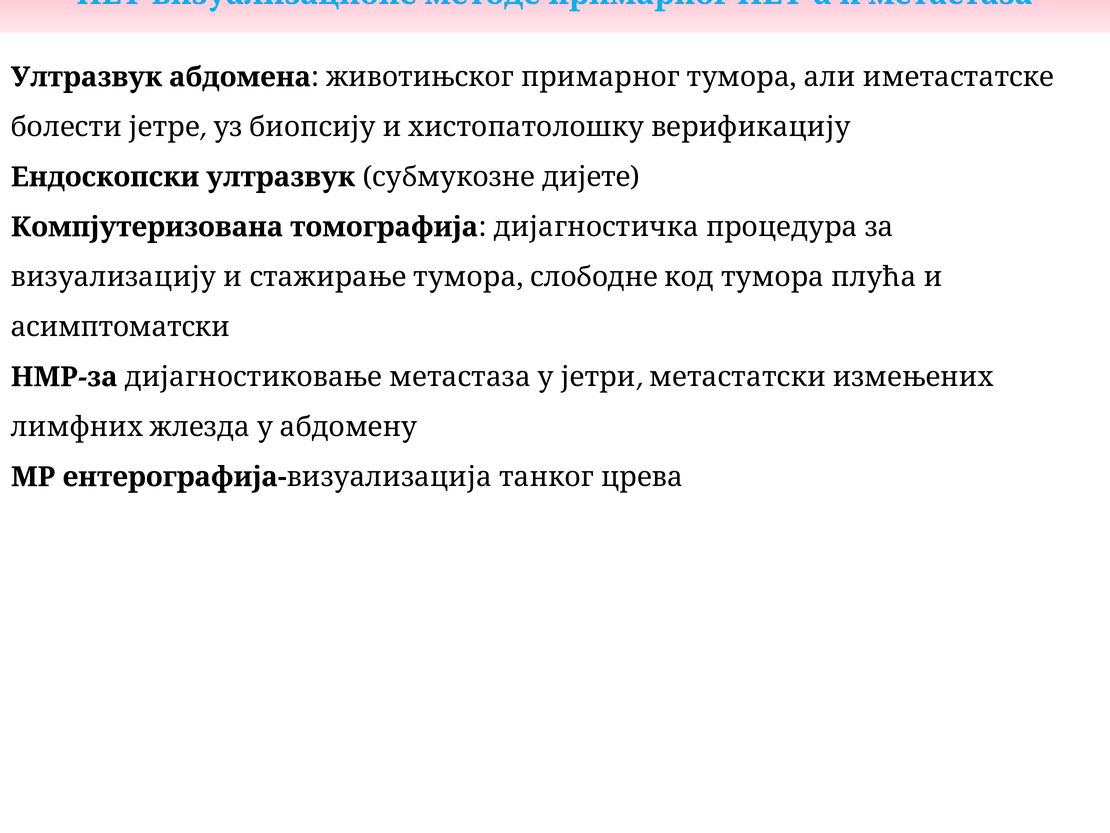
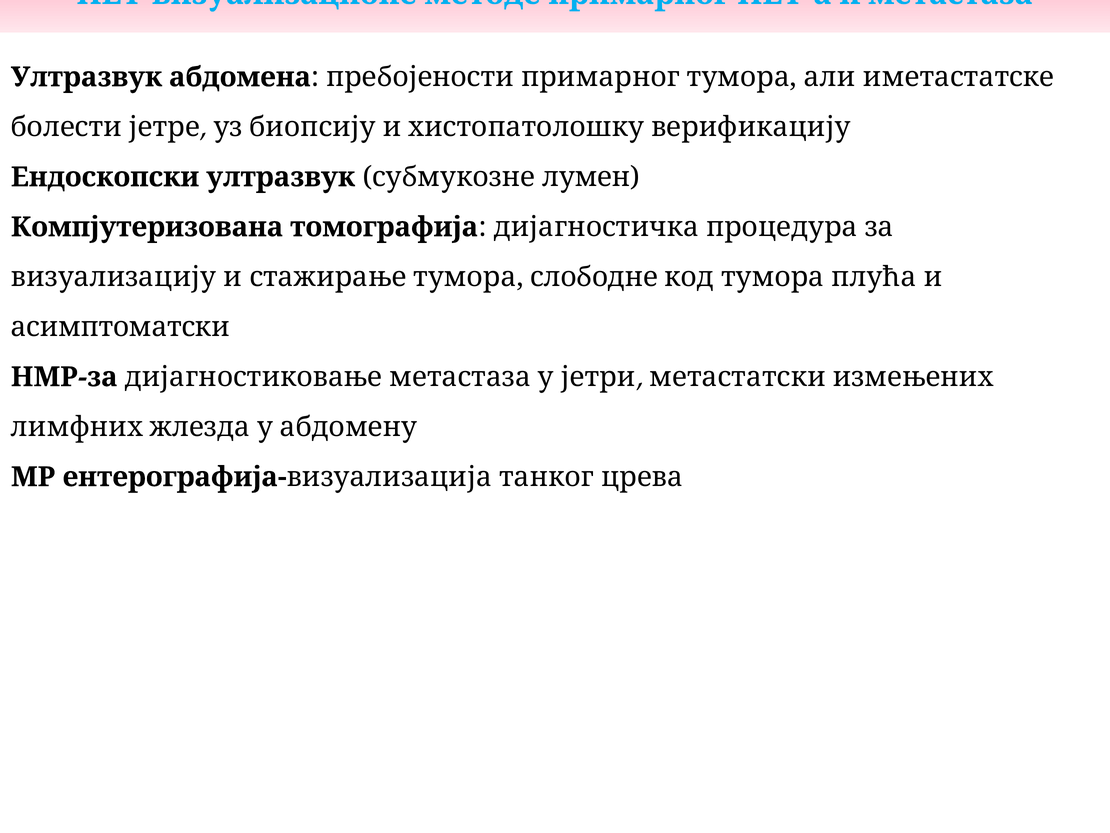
животињског: животињског -> пребојености
дијете: дијете -> лумен
